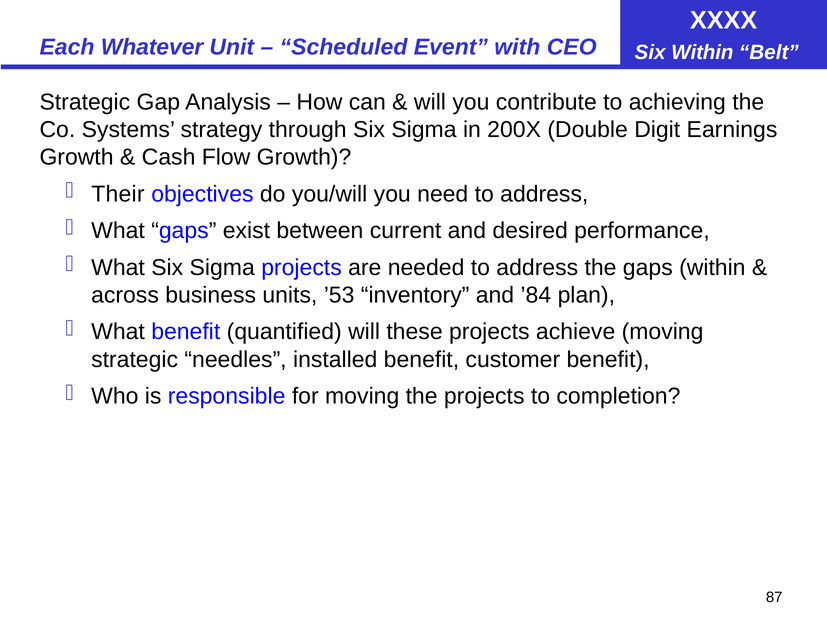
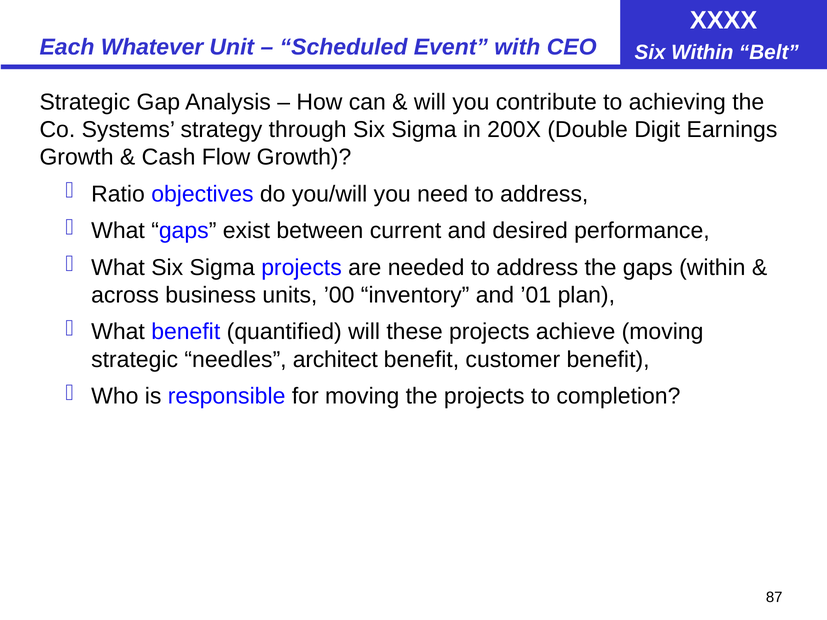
Their: Their -> Ratio
’53: ’53 -> ’00
’84: ’84 -> ’01
installed: installed -> architect
